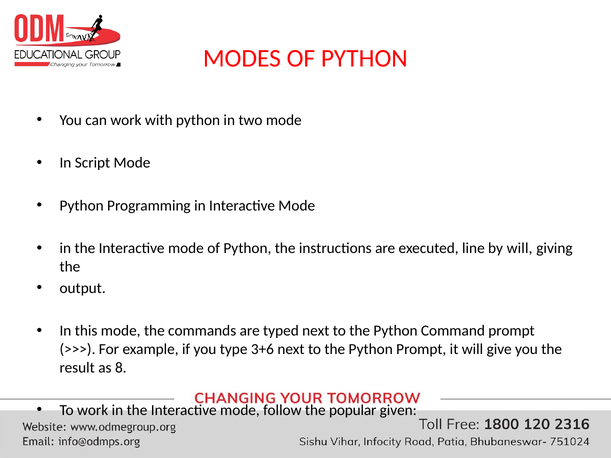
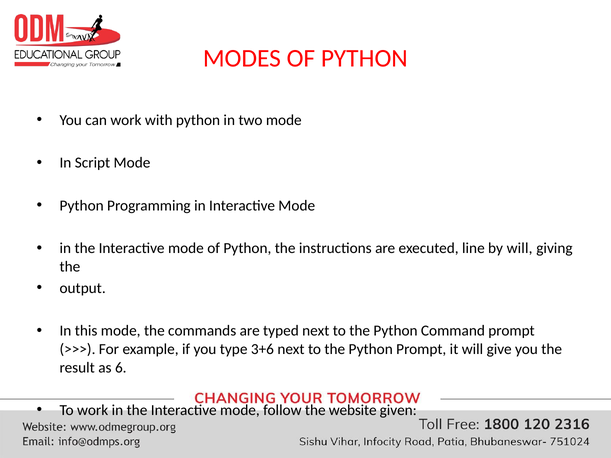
8: 8 -> 6
popular: popular -> website
